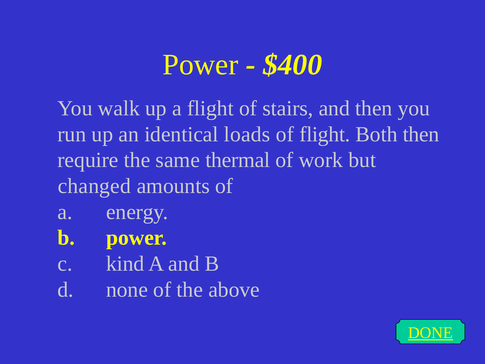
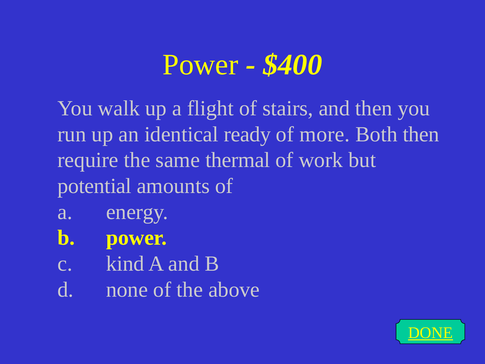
loads: loads -> ready
of flight: flight -> more
changed: changed -> potential
